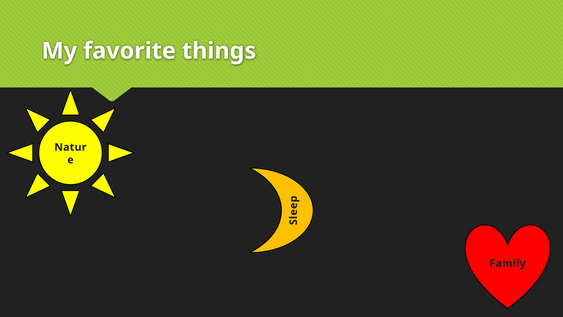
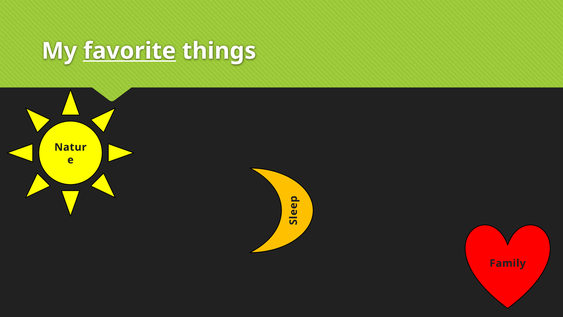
favorite underline: none -> present
